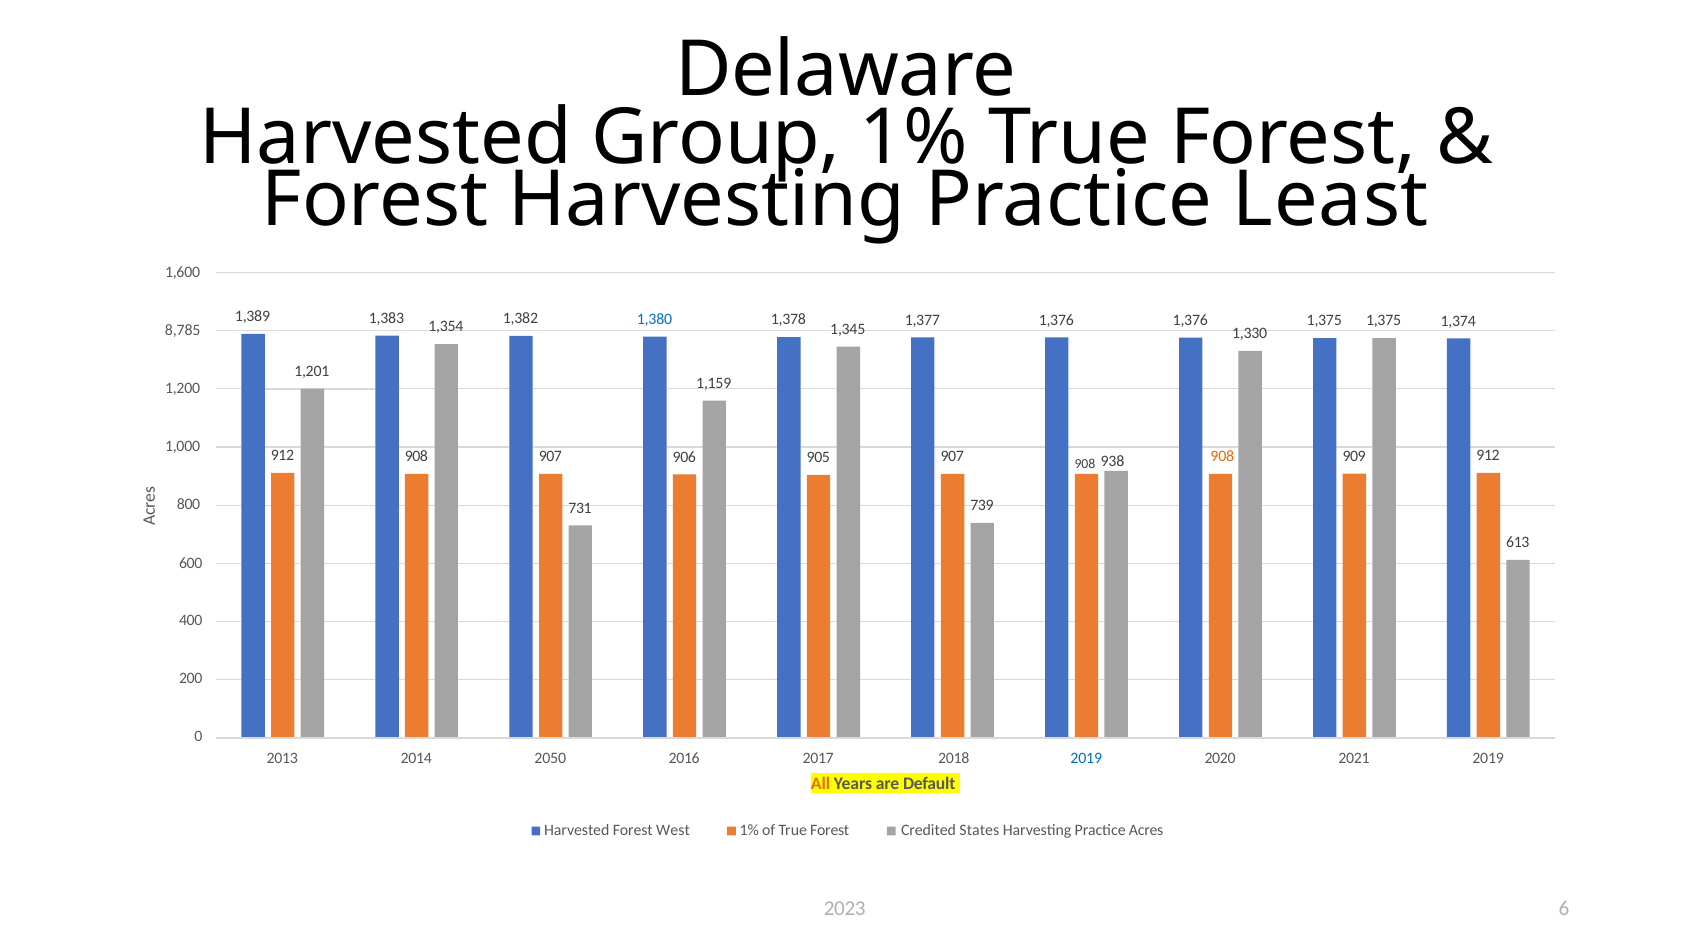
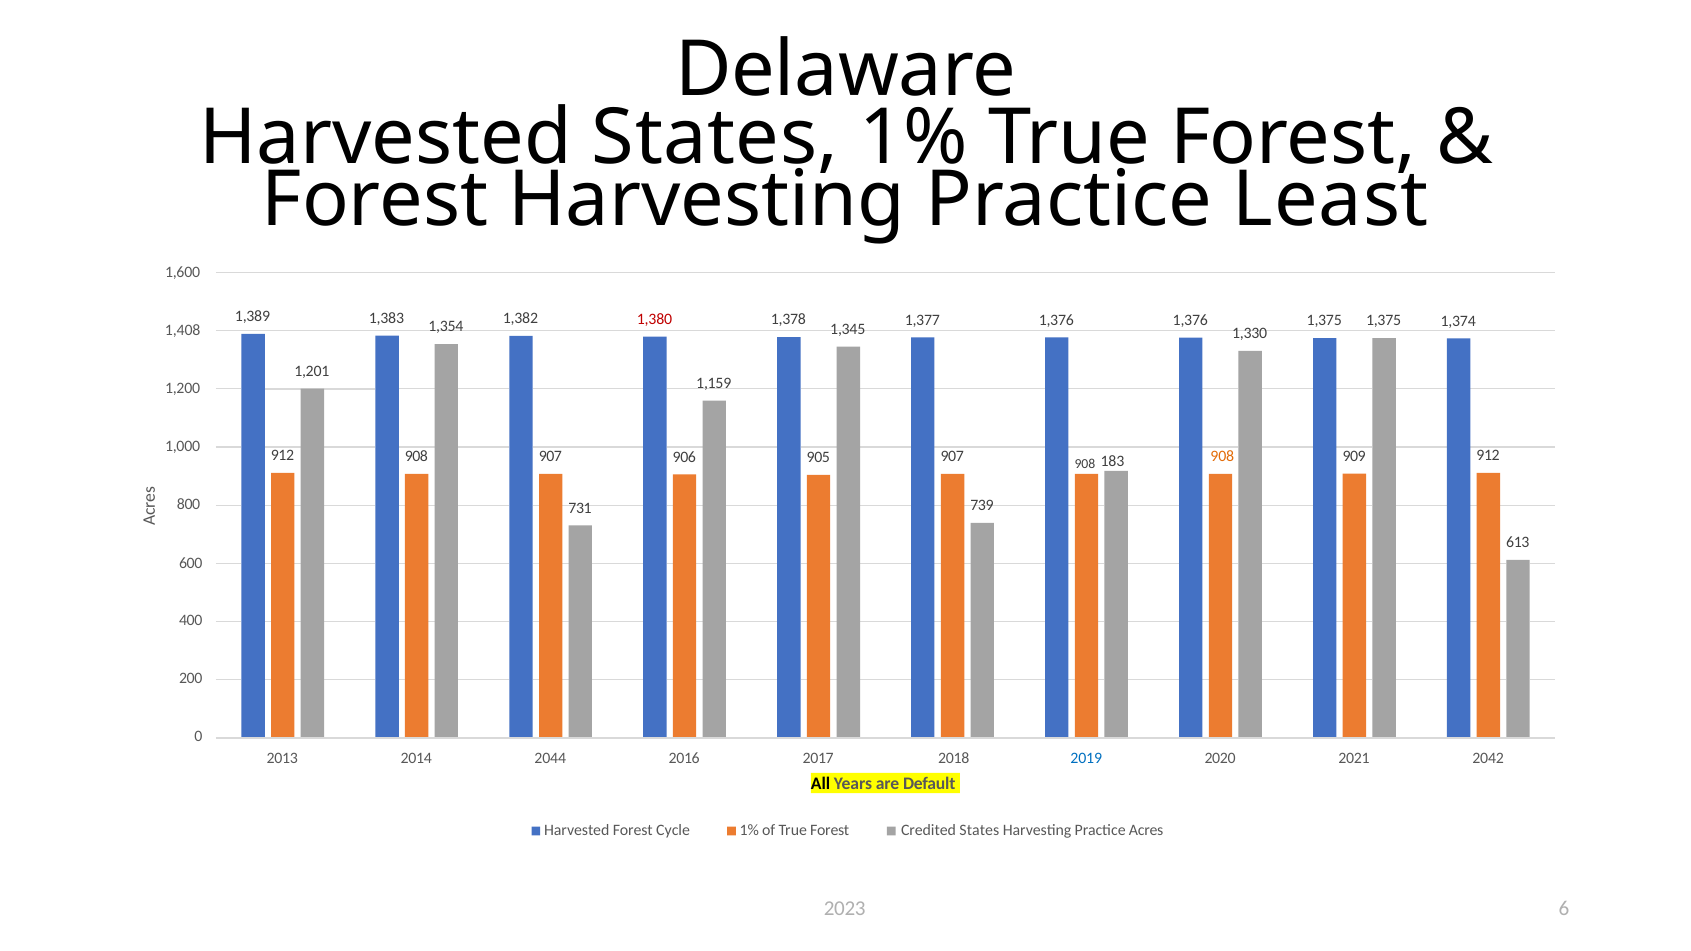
Harvested Group: Group -> States
1,380 colour: blue -> red
8,785: 8,785 -> 1,408
938: 938 -> 183
2050: 2050 -> 2044
2021 2019: 2019 -> 2042
All colour: orange -> black
West: West -> Cycle
